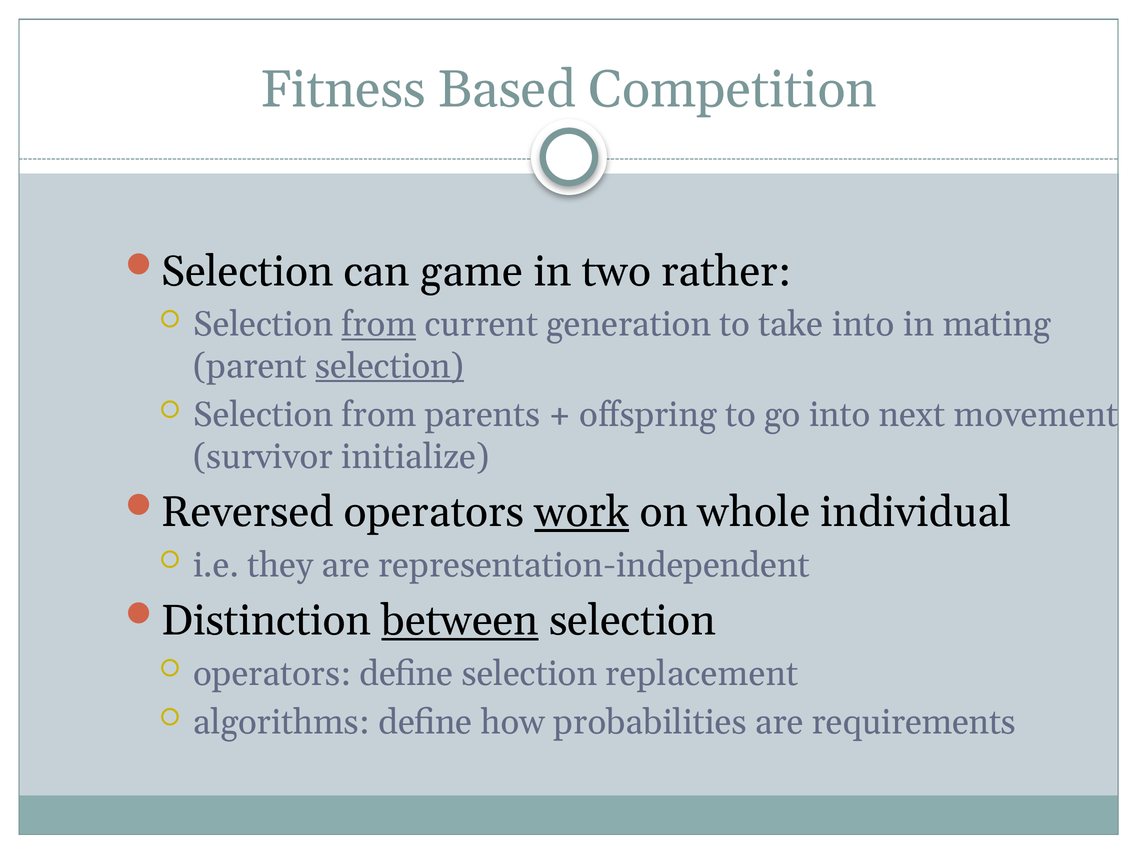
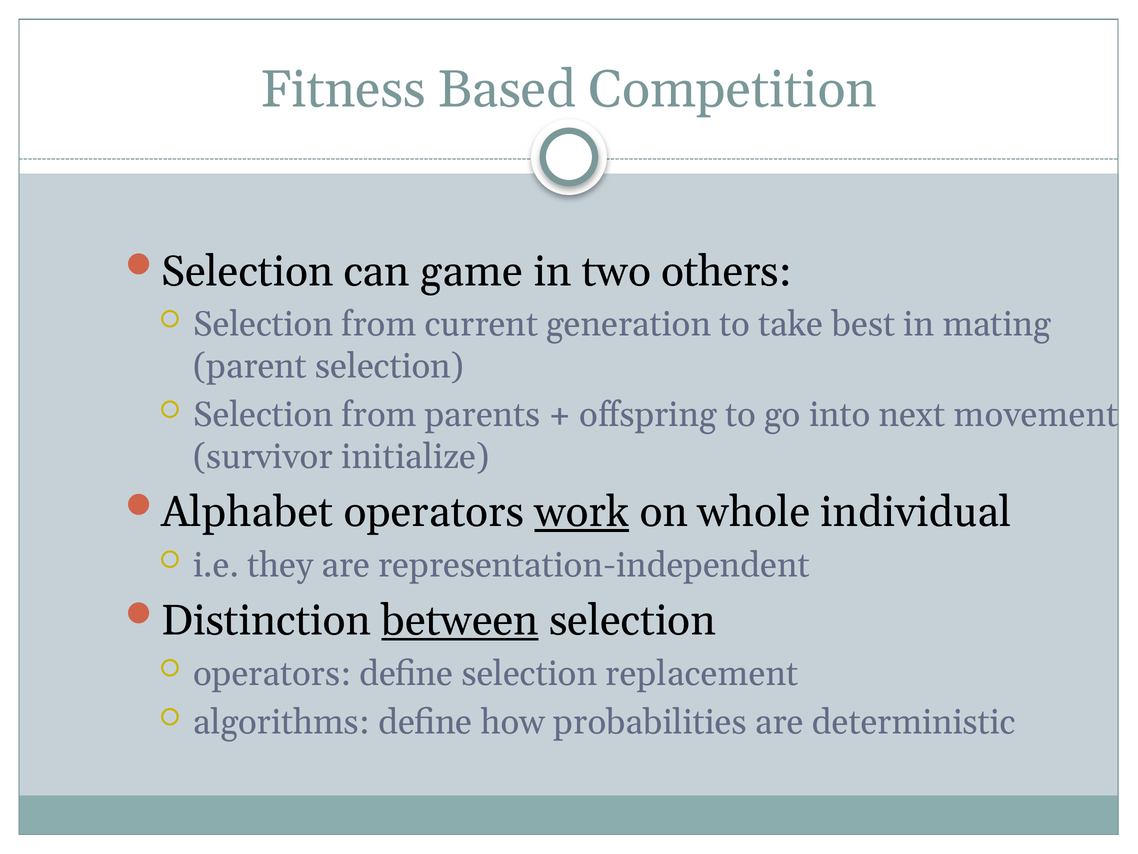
rather: rather -> others
from at (379, 324) underline: present -> none
take into: into -> best
selection at (390, 366) underline: present -> none
Reversed: Reversed -> Alphabet
requirements: requirements -> deterministic
